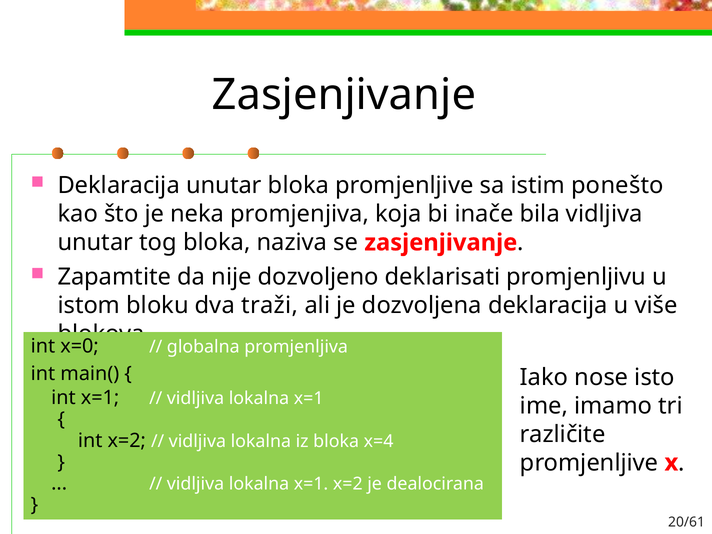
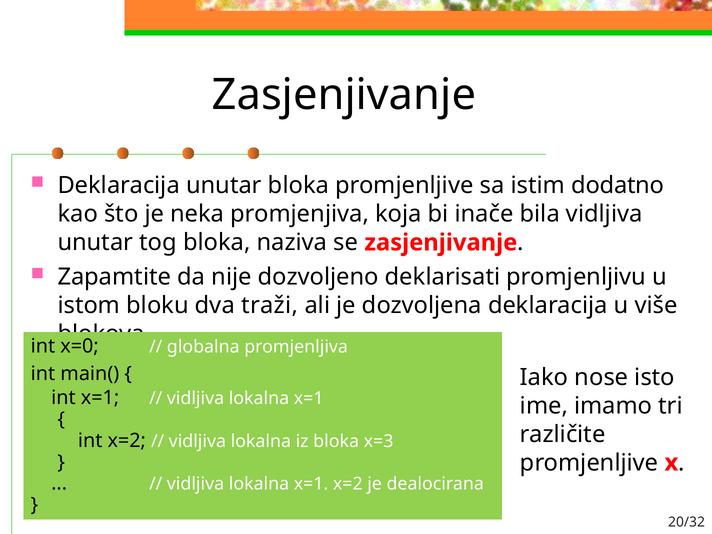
ponešto: ponešto -> dodatno
x=4: x=4 -> x=3
20/61: 20/61 -> 20/32
